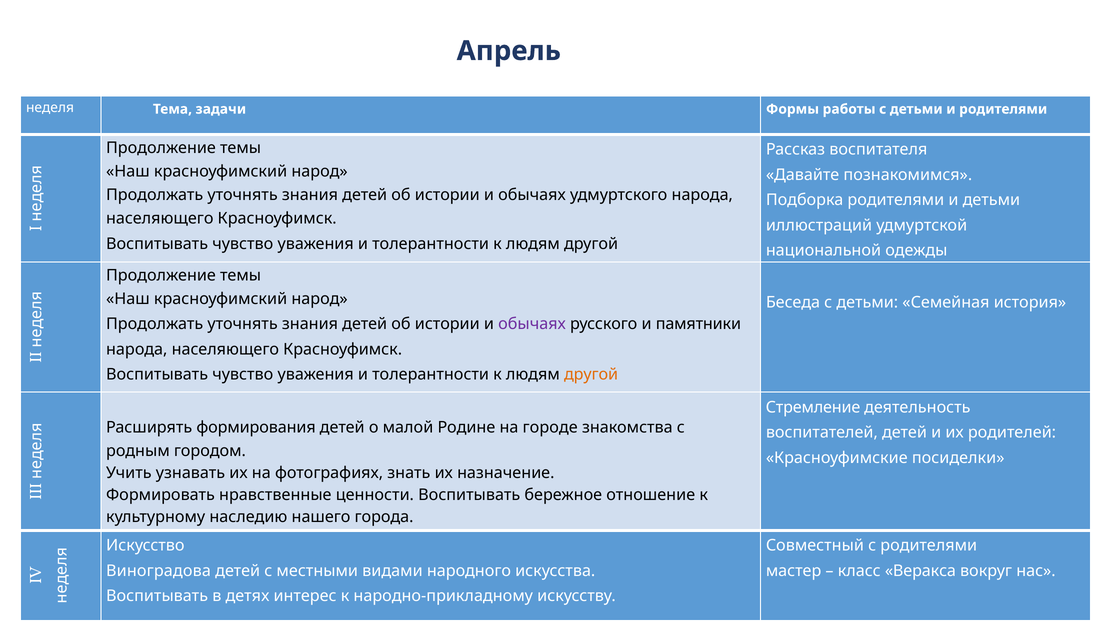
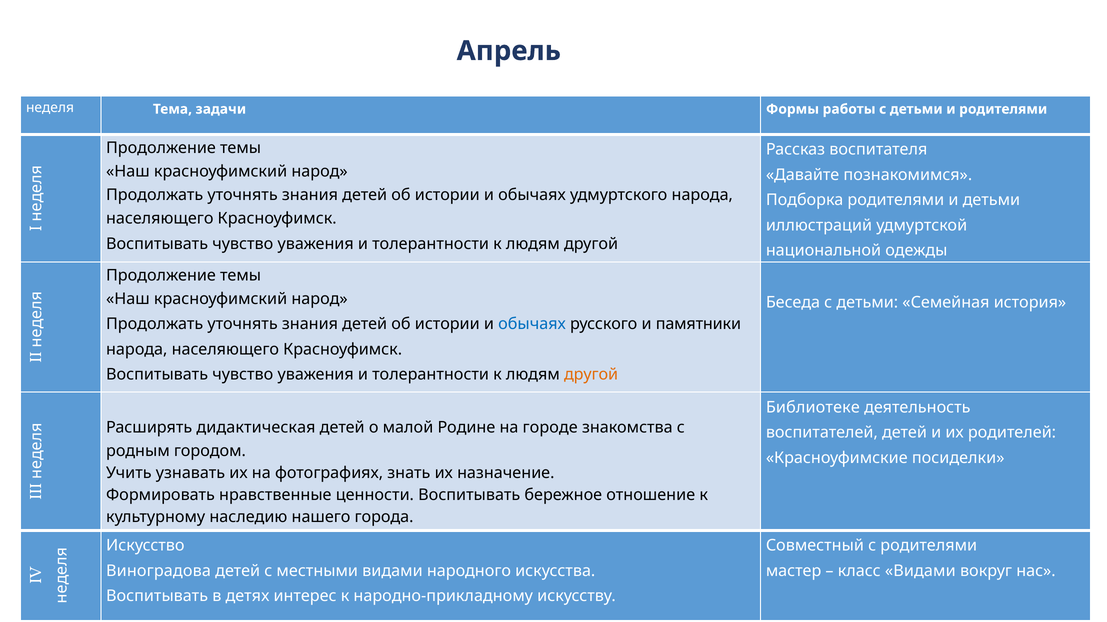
обычаях at (532, 324) colour: purple -> blue
Стремление: Стремление -> Библиотеке
формирования: формирования -> дидактическая
класс Веракса: Веракса -> Видами
